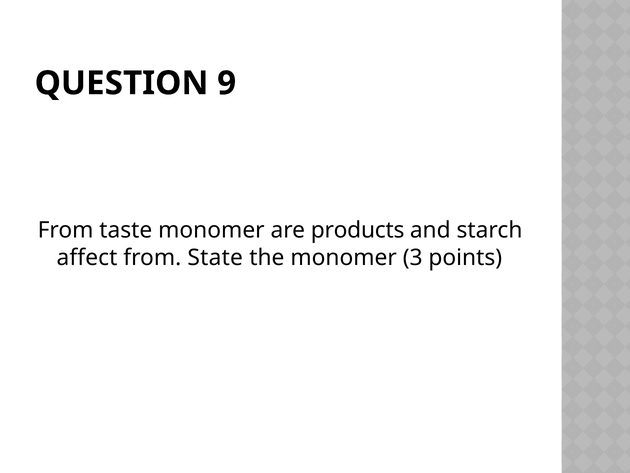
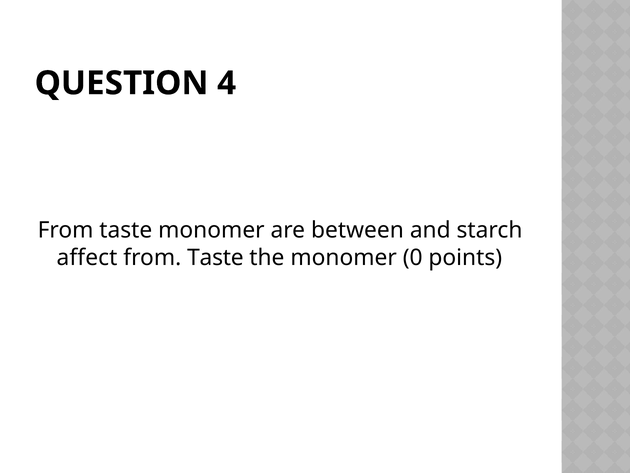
9: 9 -> 4
products: products -> between
State at (215, 257): State -> Taste
3: 3 -> 0
